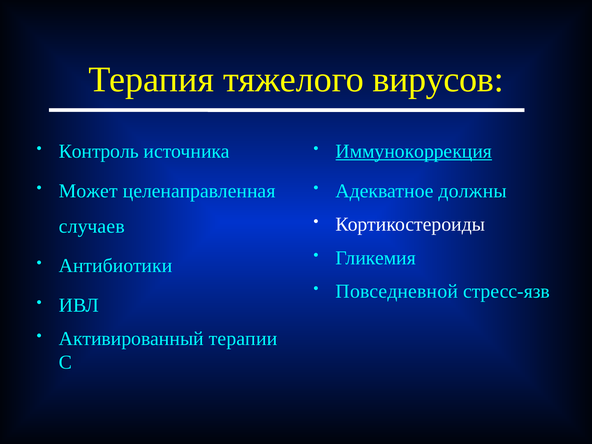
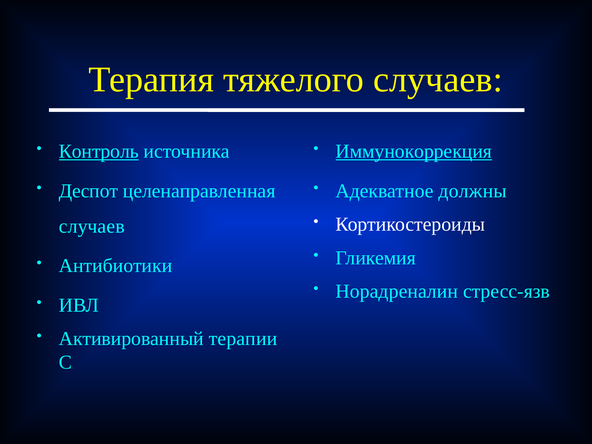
тяжелого вирусов: вирусов -> случаев
Контроль underline: none -> present
Может: Может -> Деспот
Повседневной: Повседневной -> Норадреналин
